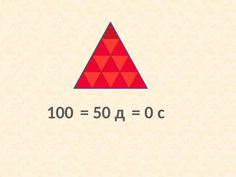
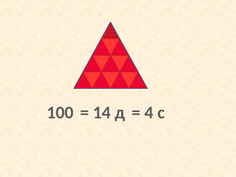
50: 50 -> 14
0: 0 -> 4
